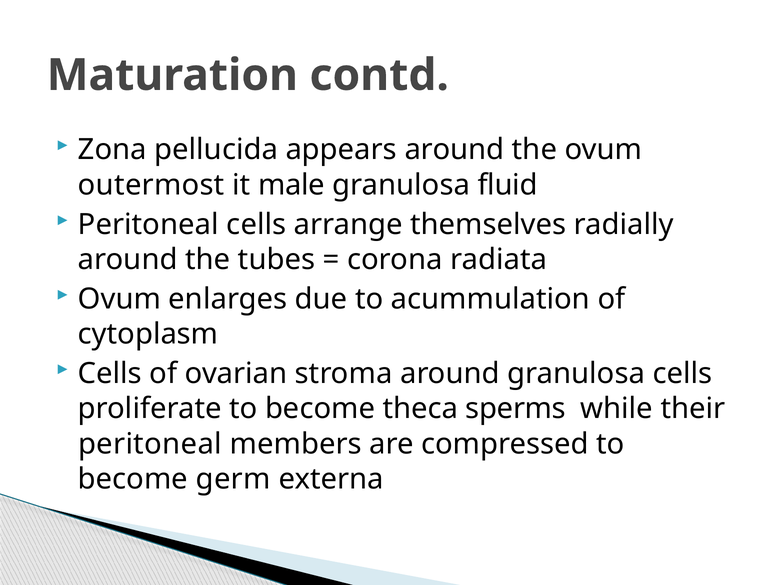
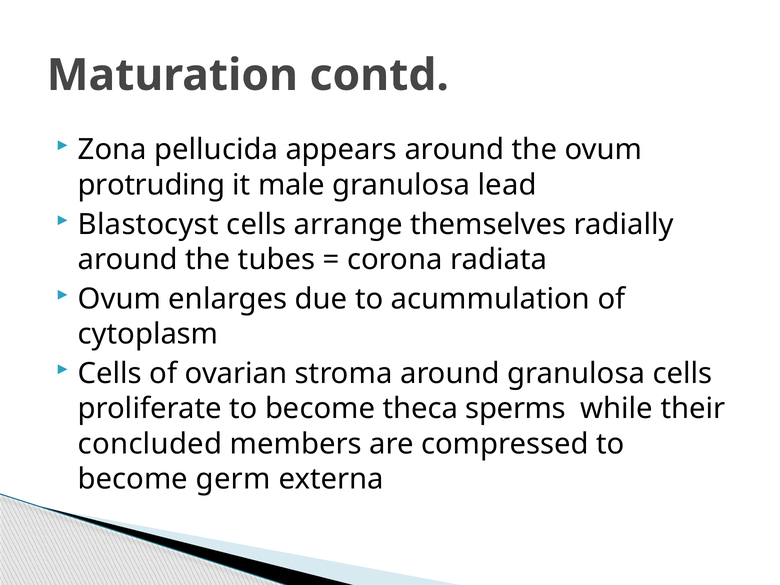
outermost: outermost -> protruding
fluid: fluid -> lead
Peritoneal at (148, 224): Peritoneal -> Blastocyst
peritoneal at (150, 444): peritoneal -> concluded
